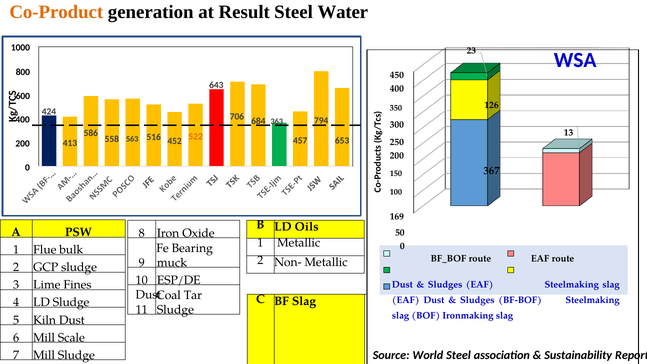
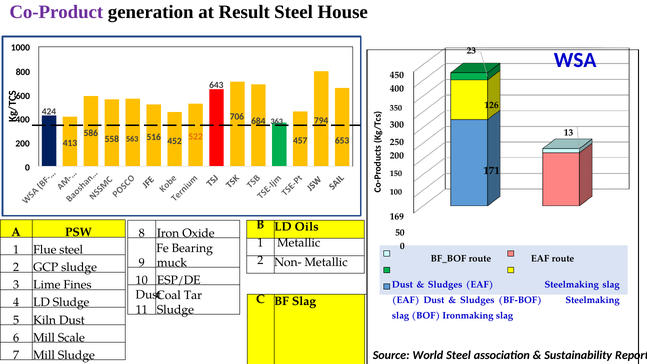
Co-Product colour: orange -> purple
Water: Water -> House
367: 367 -> 171
Flue bulk: bulk -> steel
